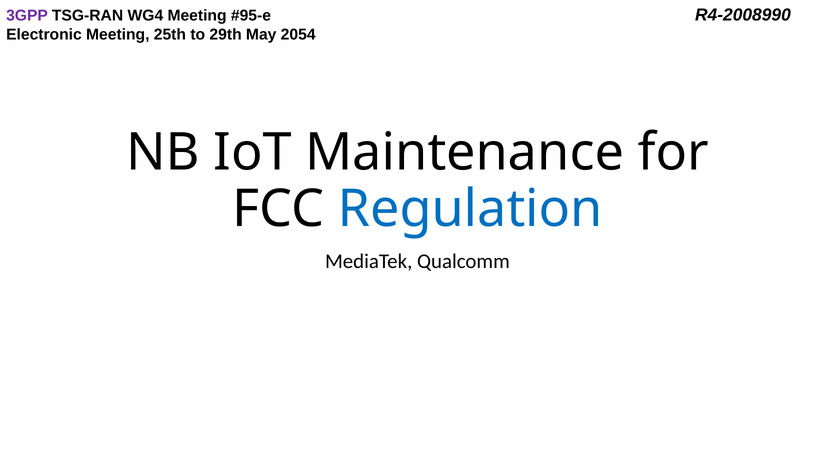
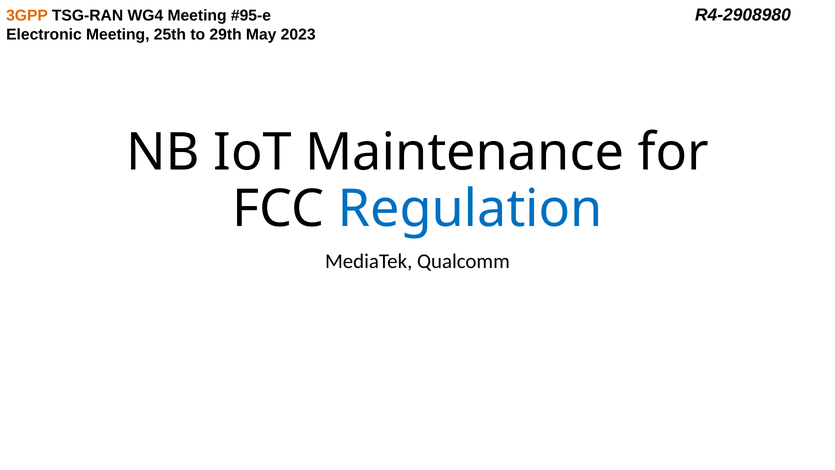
3GPP colour: purple -> orange
R4-2008990: R4-2008990 -> R4-2908980
2054: 2054 -> 2023
